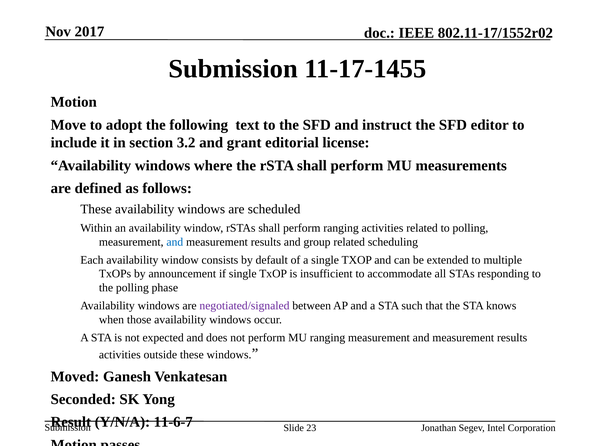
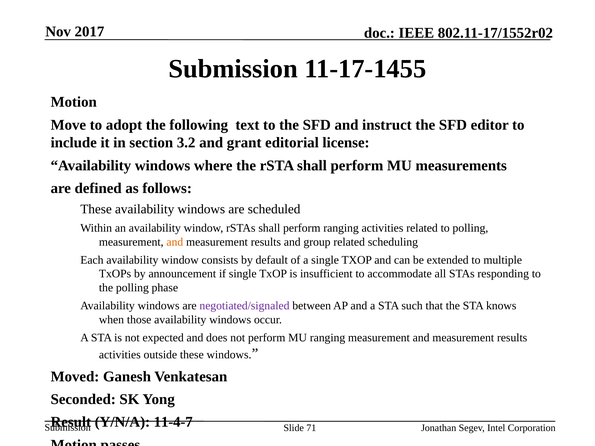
and at (175, 242) colour: blue -> orange
11-6-7: 11-6-7 -> 11-4-7
23: 23 -> 71
